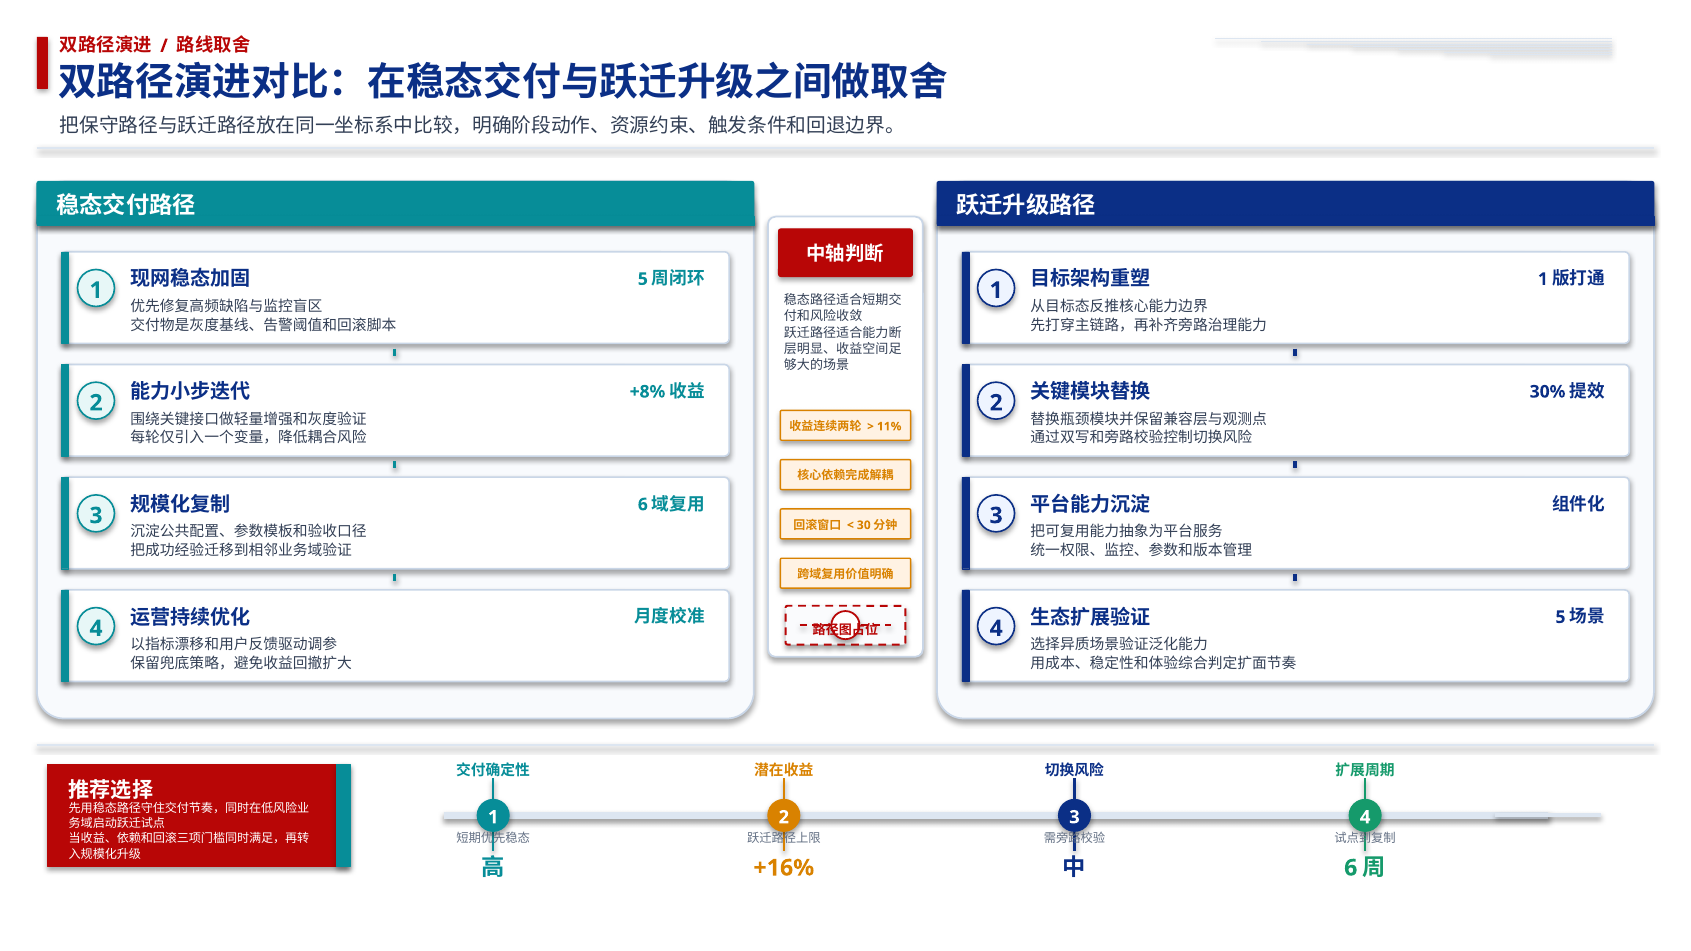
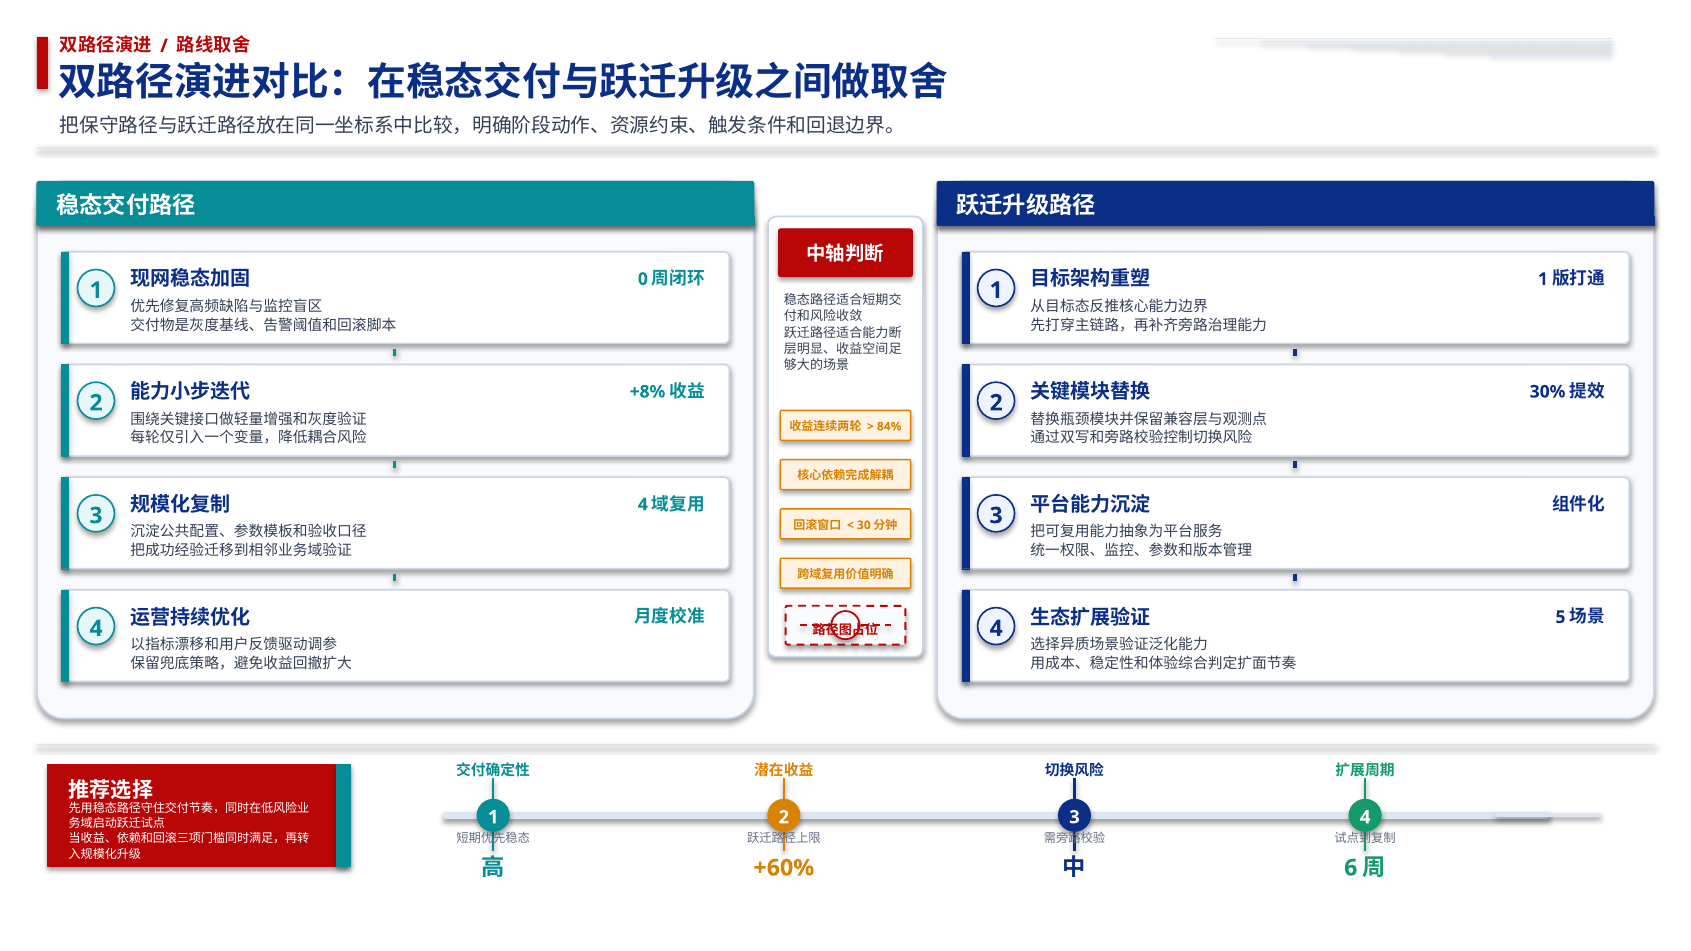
5 at (643, 279): 5 -> 0
11%: 11% -> 84%
6 at (643, 505): 6 -> 4
+16%: +16% -> +60%
